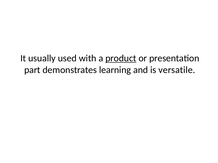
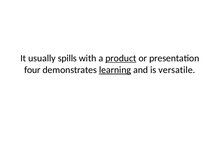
used: used -> spills
part: part -> four
learning underline: none -> present
